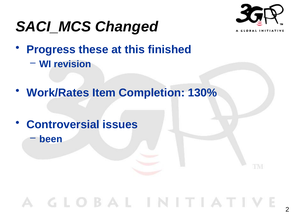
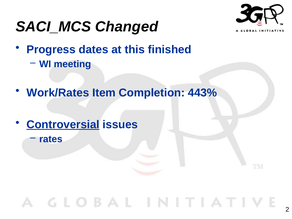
these: these -> dates
revision: revision -> meeting
130%: 130% -> 443%
Controversial underline: none -> present
been: been -> rates
